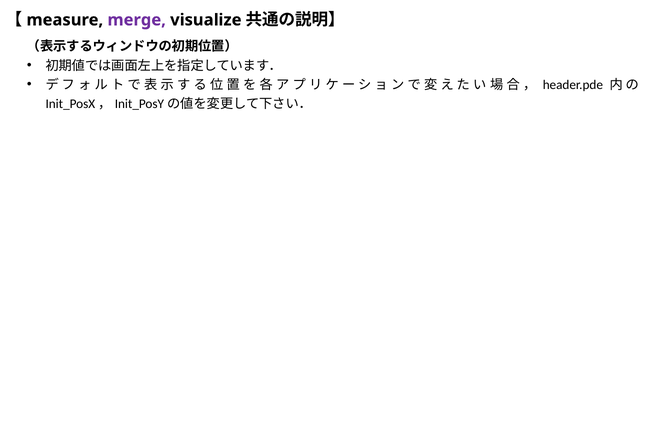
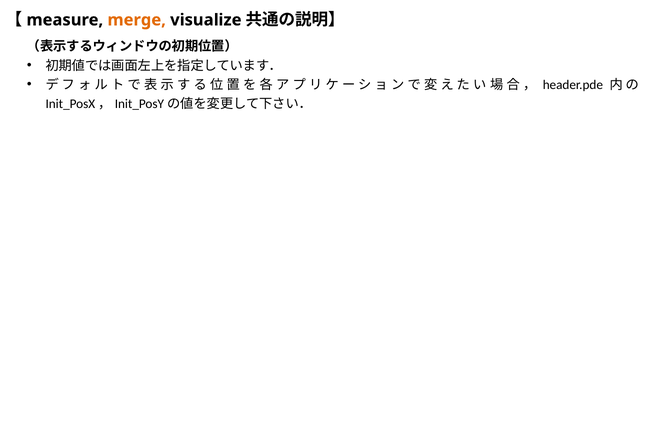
merge colour: purple -> orange
